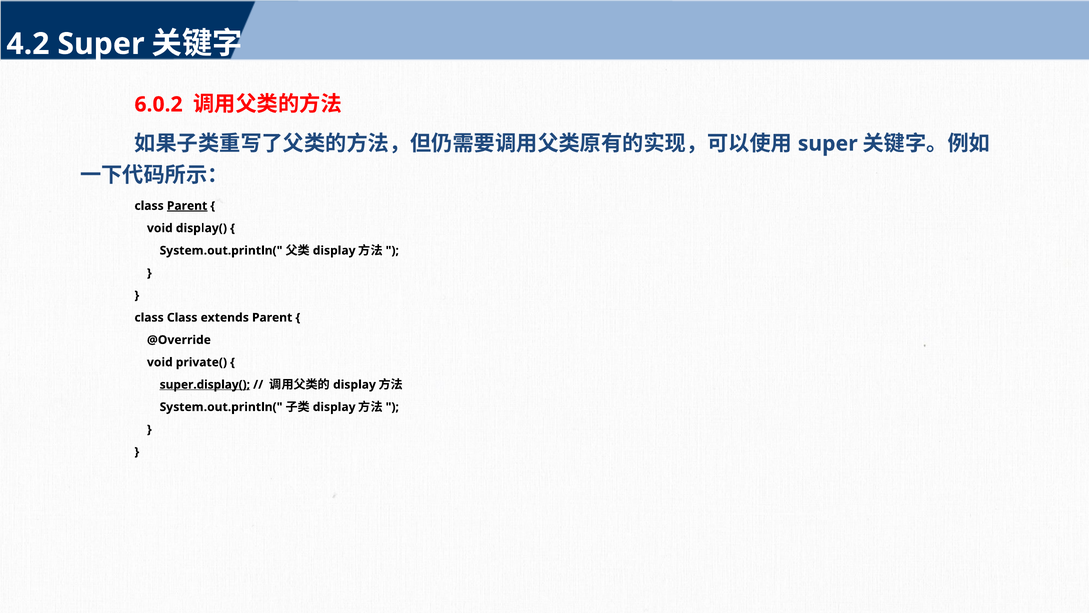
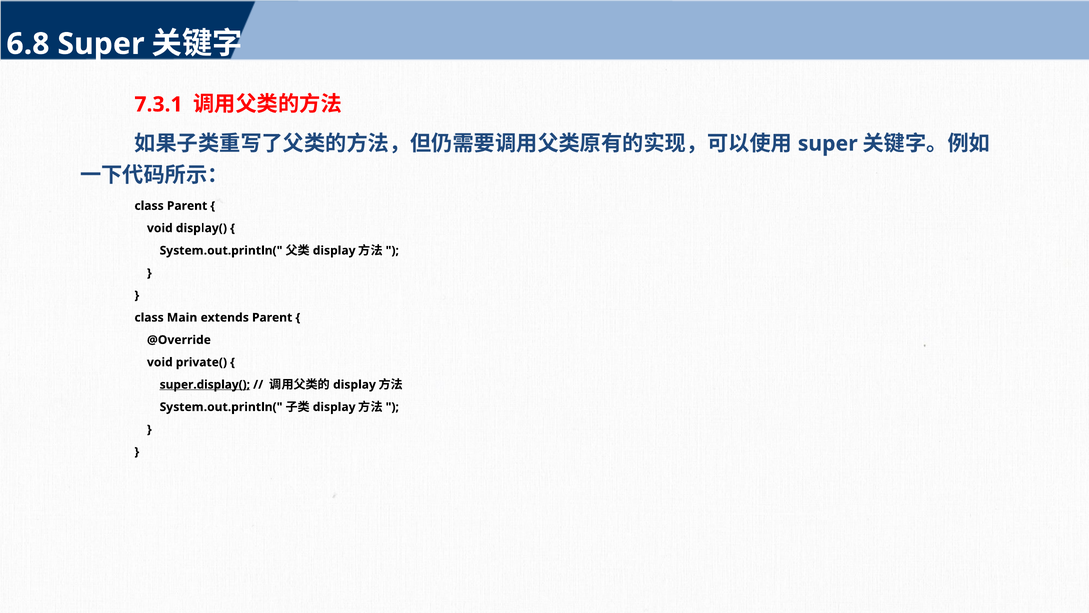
4.2: 4.2 -> 6.8
6.0.2: 6.0.2 -> 7.3.1
Parent at (187, 206) underline: present -> none
class Class: Class -> Main
